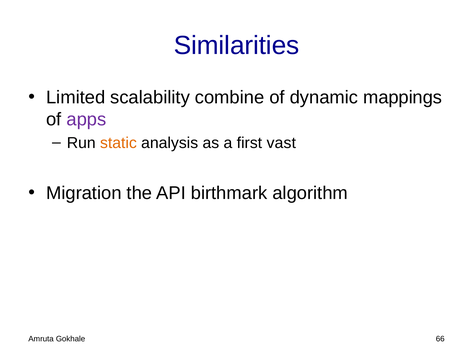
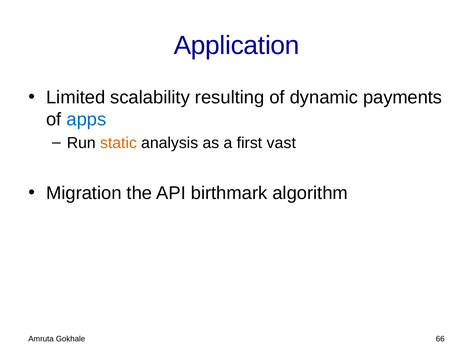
Similarities: Similarities -> Application
combine: combine -> resulting
mappings: mappings -> payments
apps colour: purple -> blue
